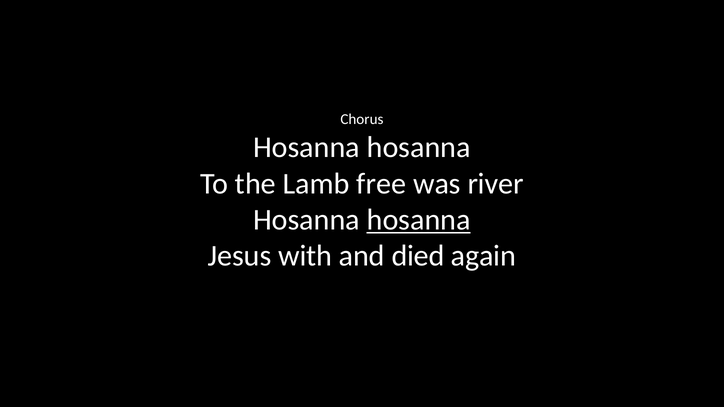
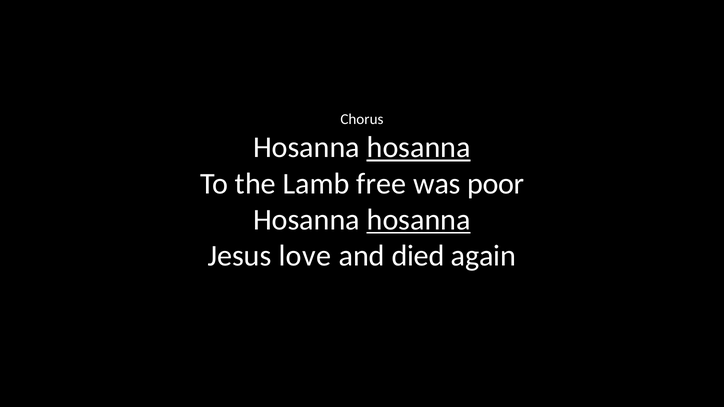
hosanna at (419, 148) underline: none -> present
river: river -> poor
with: with -> love
